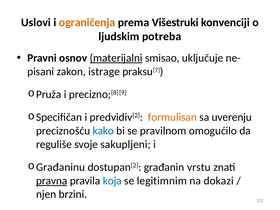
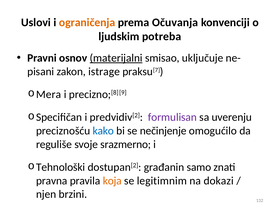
Višestruki: Višestruki -> Očuvanja
Pruža: Pruža -> Mera
formulisan colour: orange -> purple
pravilnom: pravilnom -> nečinjenje
sakupljeni: sakupljeni -> srazmerno
Građaninu: Građaninu -> Tehnološki
vrstu: vrstu -> samo
pravna underline: present -> none
koja colour: blue -> orange
